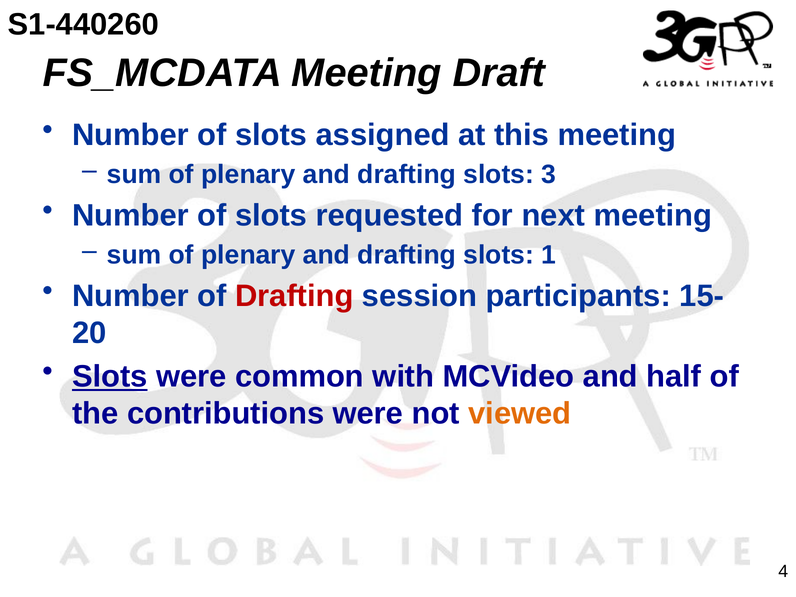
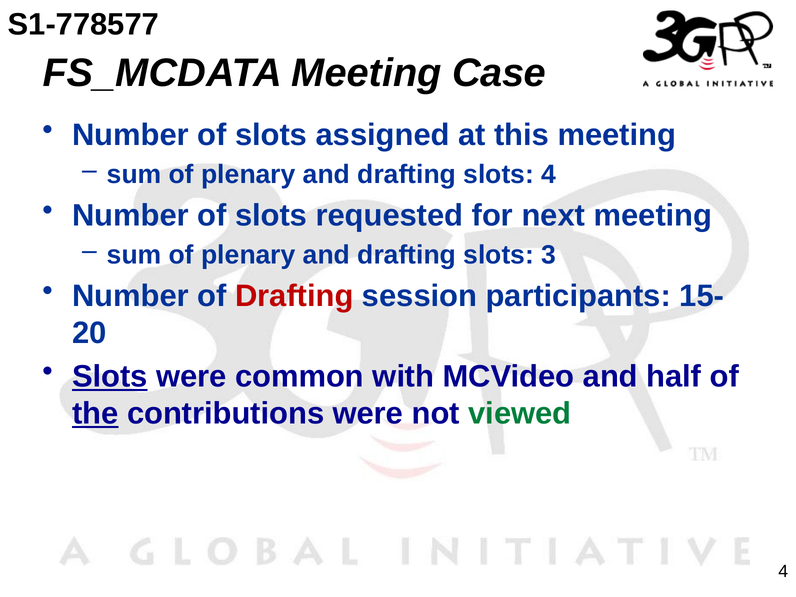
S1-440260: S1-440260 -> S1-778577
Draft: Draft -> Case
slots 3: 3 -> 4
1: 1 -> 3
the underline: none -> present
viewed colour: orange -> green
